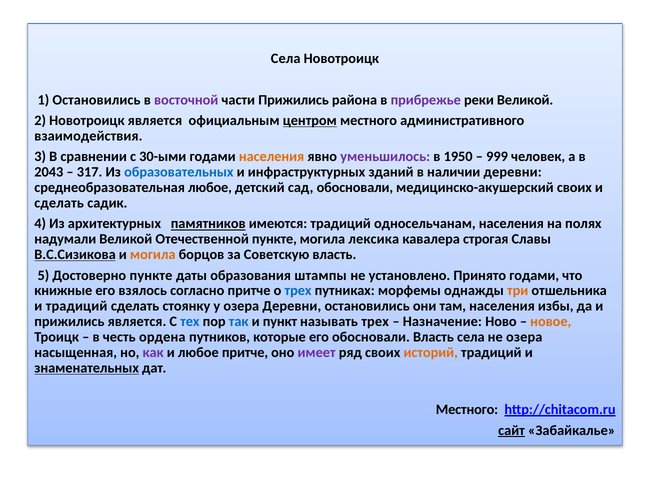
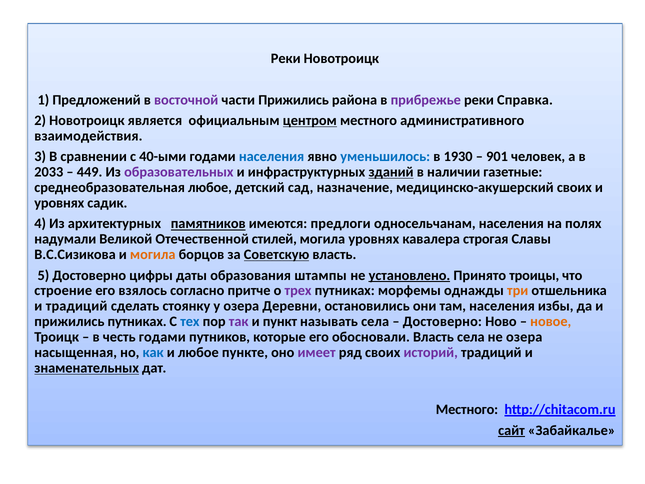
Села at (286, 59): Села -> Реки
1 Остановились: Остановились -> Предложений
реки Великой: Великой -> Справка
30-ыми: 30-ыми -> 40-ыми
населения at (272, 157) colour: orange -> blue
уменьшилось colour: purple -> blue
1950: 1950 -> 1930
999: 999 -> 901
2043: 2043 -> 2033
317: 317 -> 449
образовательных colour: blue -> purple
зданий underline: none -> present
наличии деревни: деревни -> газетные
сад обосновали: обосновали -> назначение
сделать at (59, 203): сделать -> уровнях
имеются традиций: традиций -> предлоги
Отечественной пункте: пункте -> стилей
могила лексика: лексика -> уровнях
В.С.Сизикова underline: present -> none
Советскую underline: none -> present
Достоверно пункте: пункте -> цифры
установлено underline: none -> present
Принято годами: годами -> троицы
книжные: книжные -> строение
трех at (298, 291) colour: blue -> purple
прижились является: является -> путниках
так colour: blue -> purple
называть трех: трех -> села
Назначение at (442, 322): Назначение -> Достоверно
честь ордена: ордена -> годами
как colour: purple -> blue
любое притче: притче -> пункте
историй colour: orange -> purple
